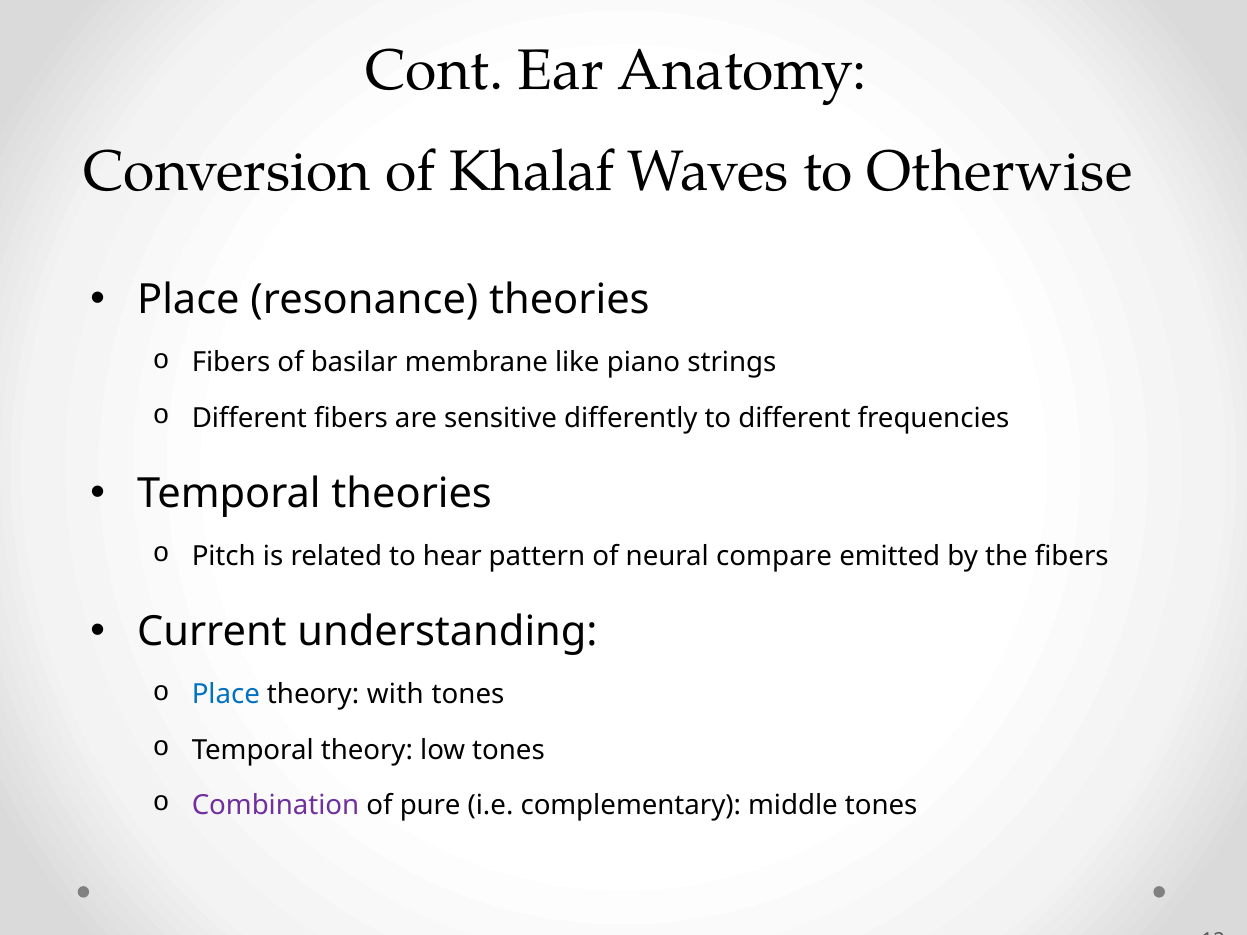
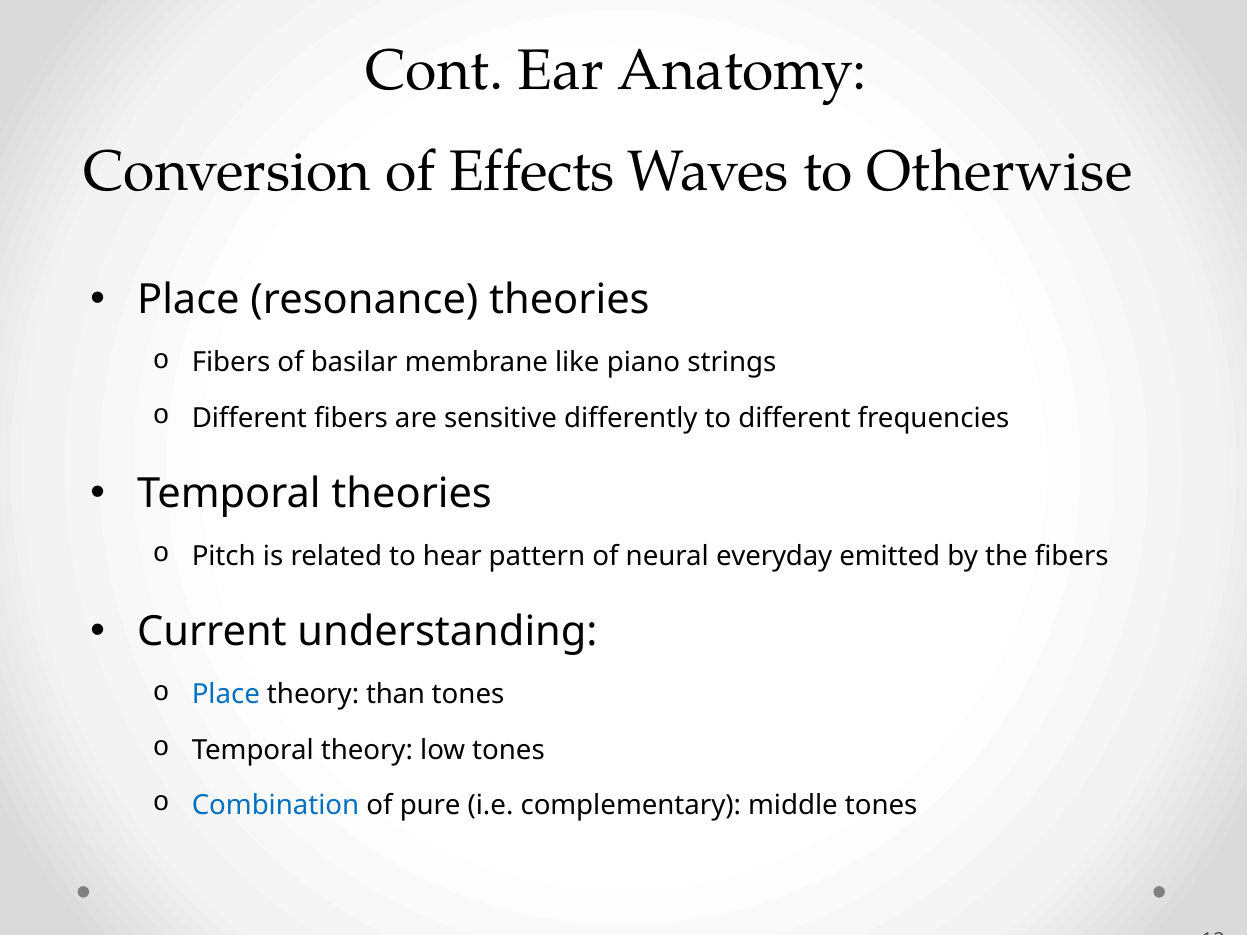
Khalaf: Khalaf -> Effects
compare: compare -> everyday
with: with -> than
Combination colour: purple -> blue
